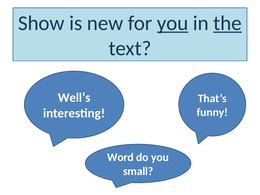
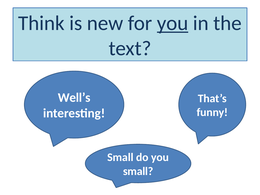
Show: Show -> Think
the underline: present -> none
Word at (120, 157): Word -> Small
